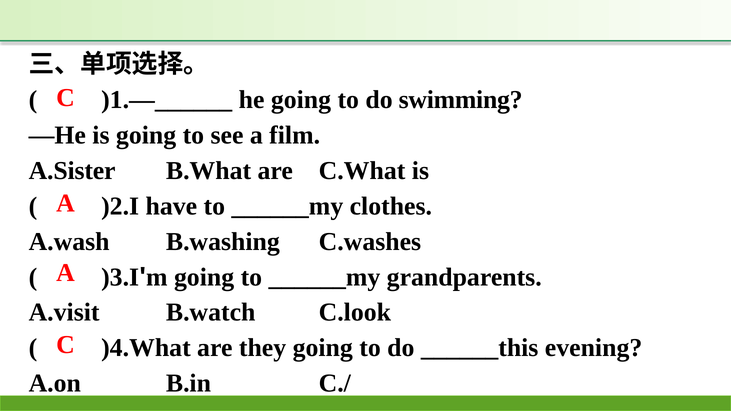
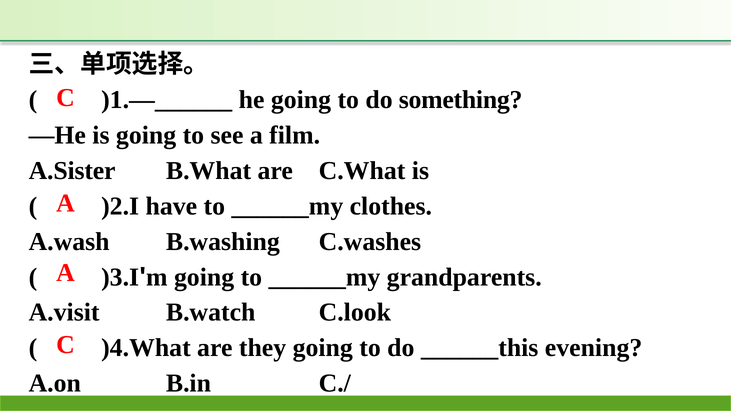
swimming: swimming -> something
